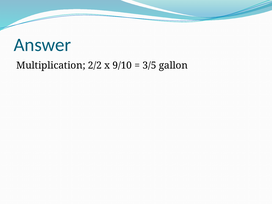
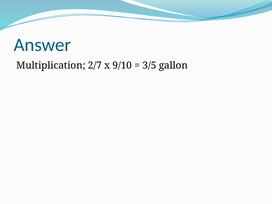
2/2: 2/2 -> 2/7
